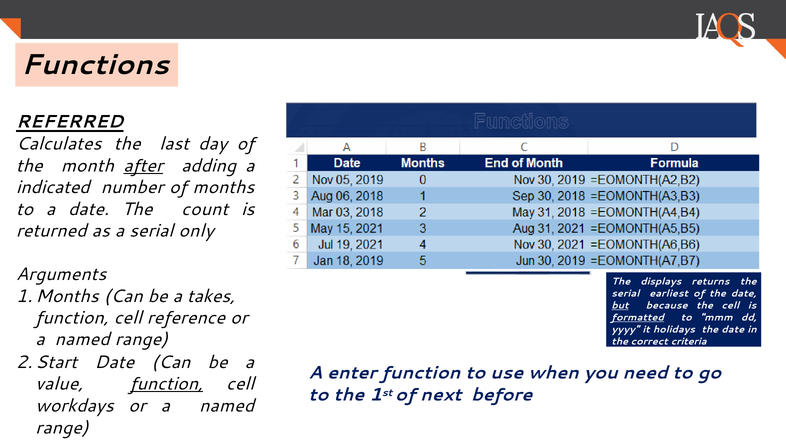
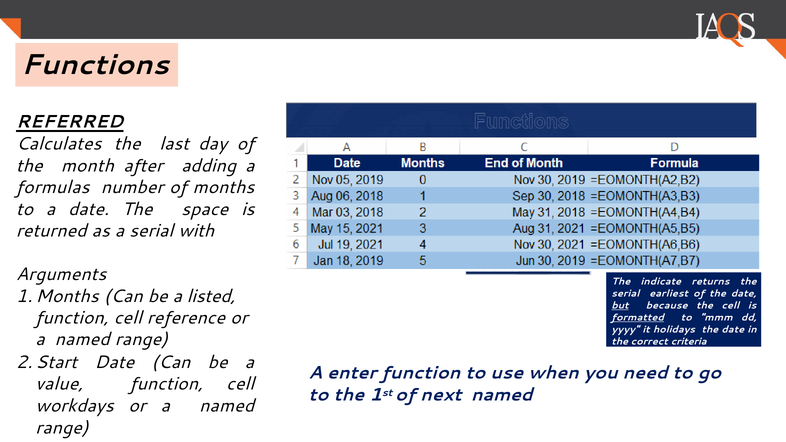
after underline: present -> none
indicated: indicated -> formulas
count: count -> space
only: only -> with
displays: displays -> indicate
takes: takes -> listed
function at (166, 384) underline: present -> none
next before: before -> named
